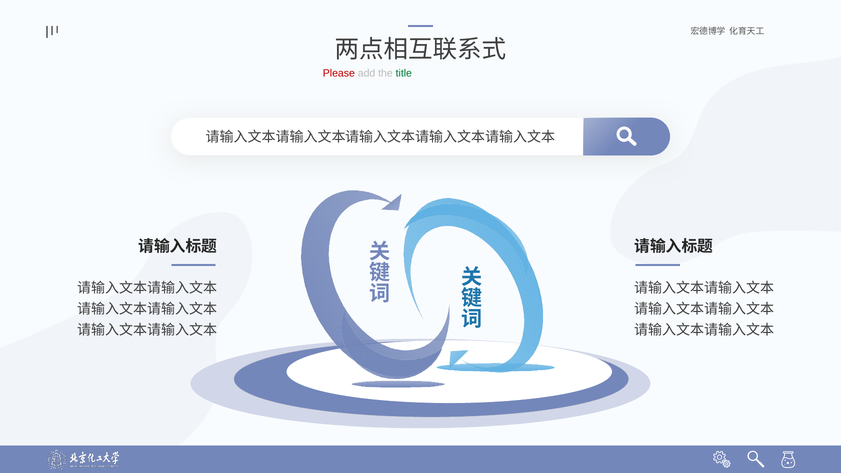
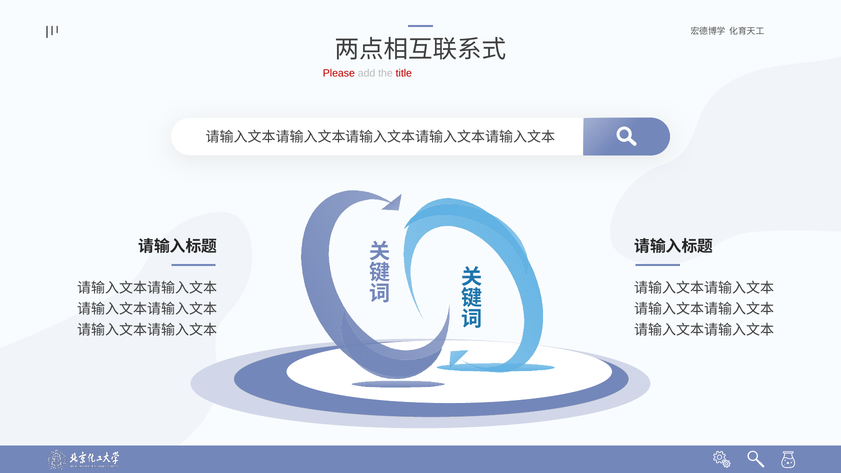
title colour: green -> red
